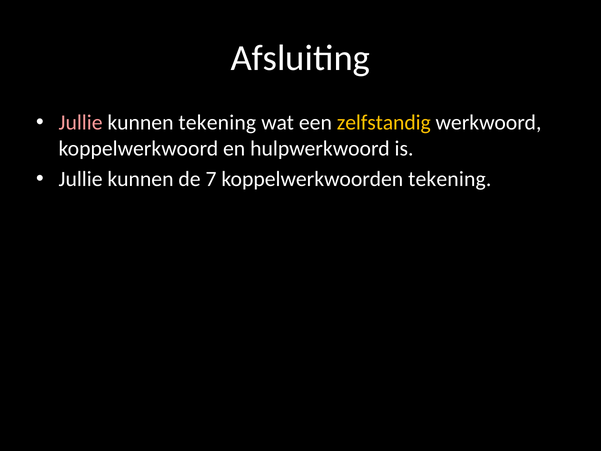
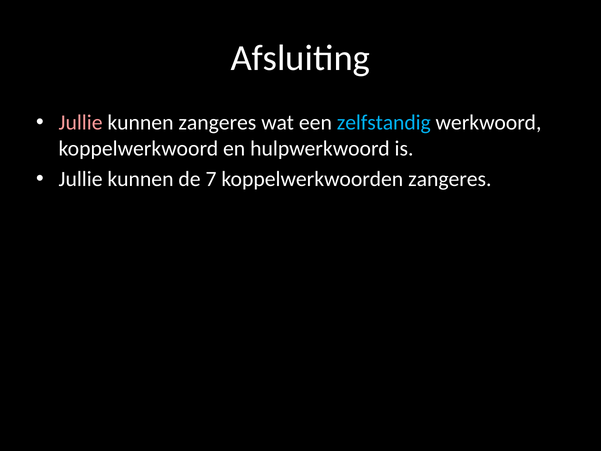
kunnen tekening: tekening -> zangeres
zelfstandig colour: yellow -> light blue
koppelwerkwoorden tekening: tekening -> zangeres
